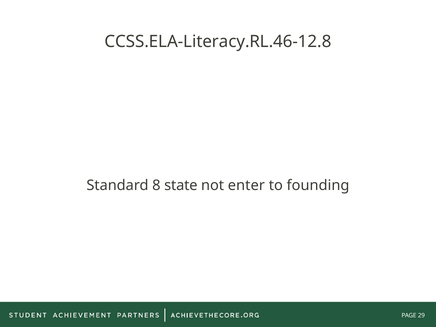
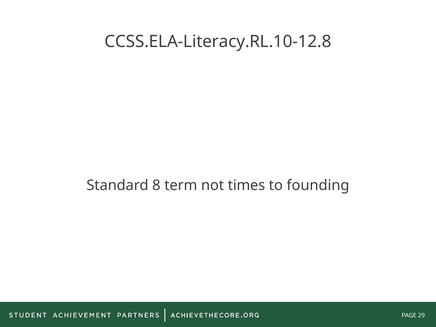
CCSS.ELA-Literacy.RL.46-12.8: CCSS.ELA-Literacy.RL.46-12.8 -> CCSS.ELA-Literacy.RL.10-12.8
state: state -> term
enter: enter -> times
